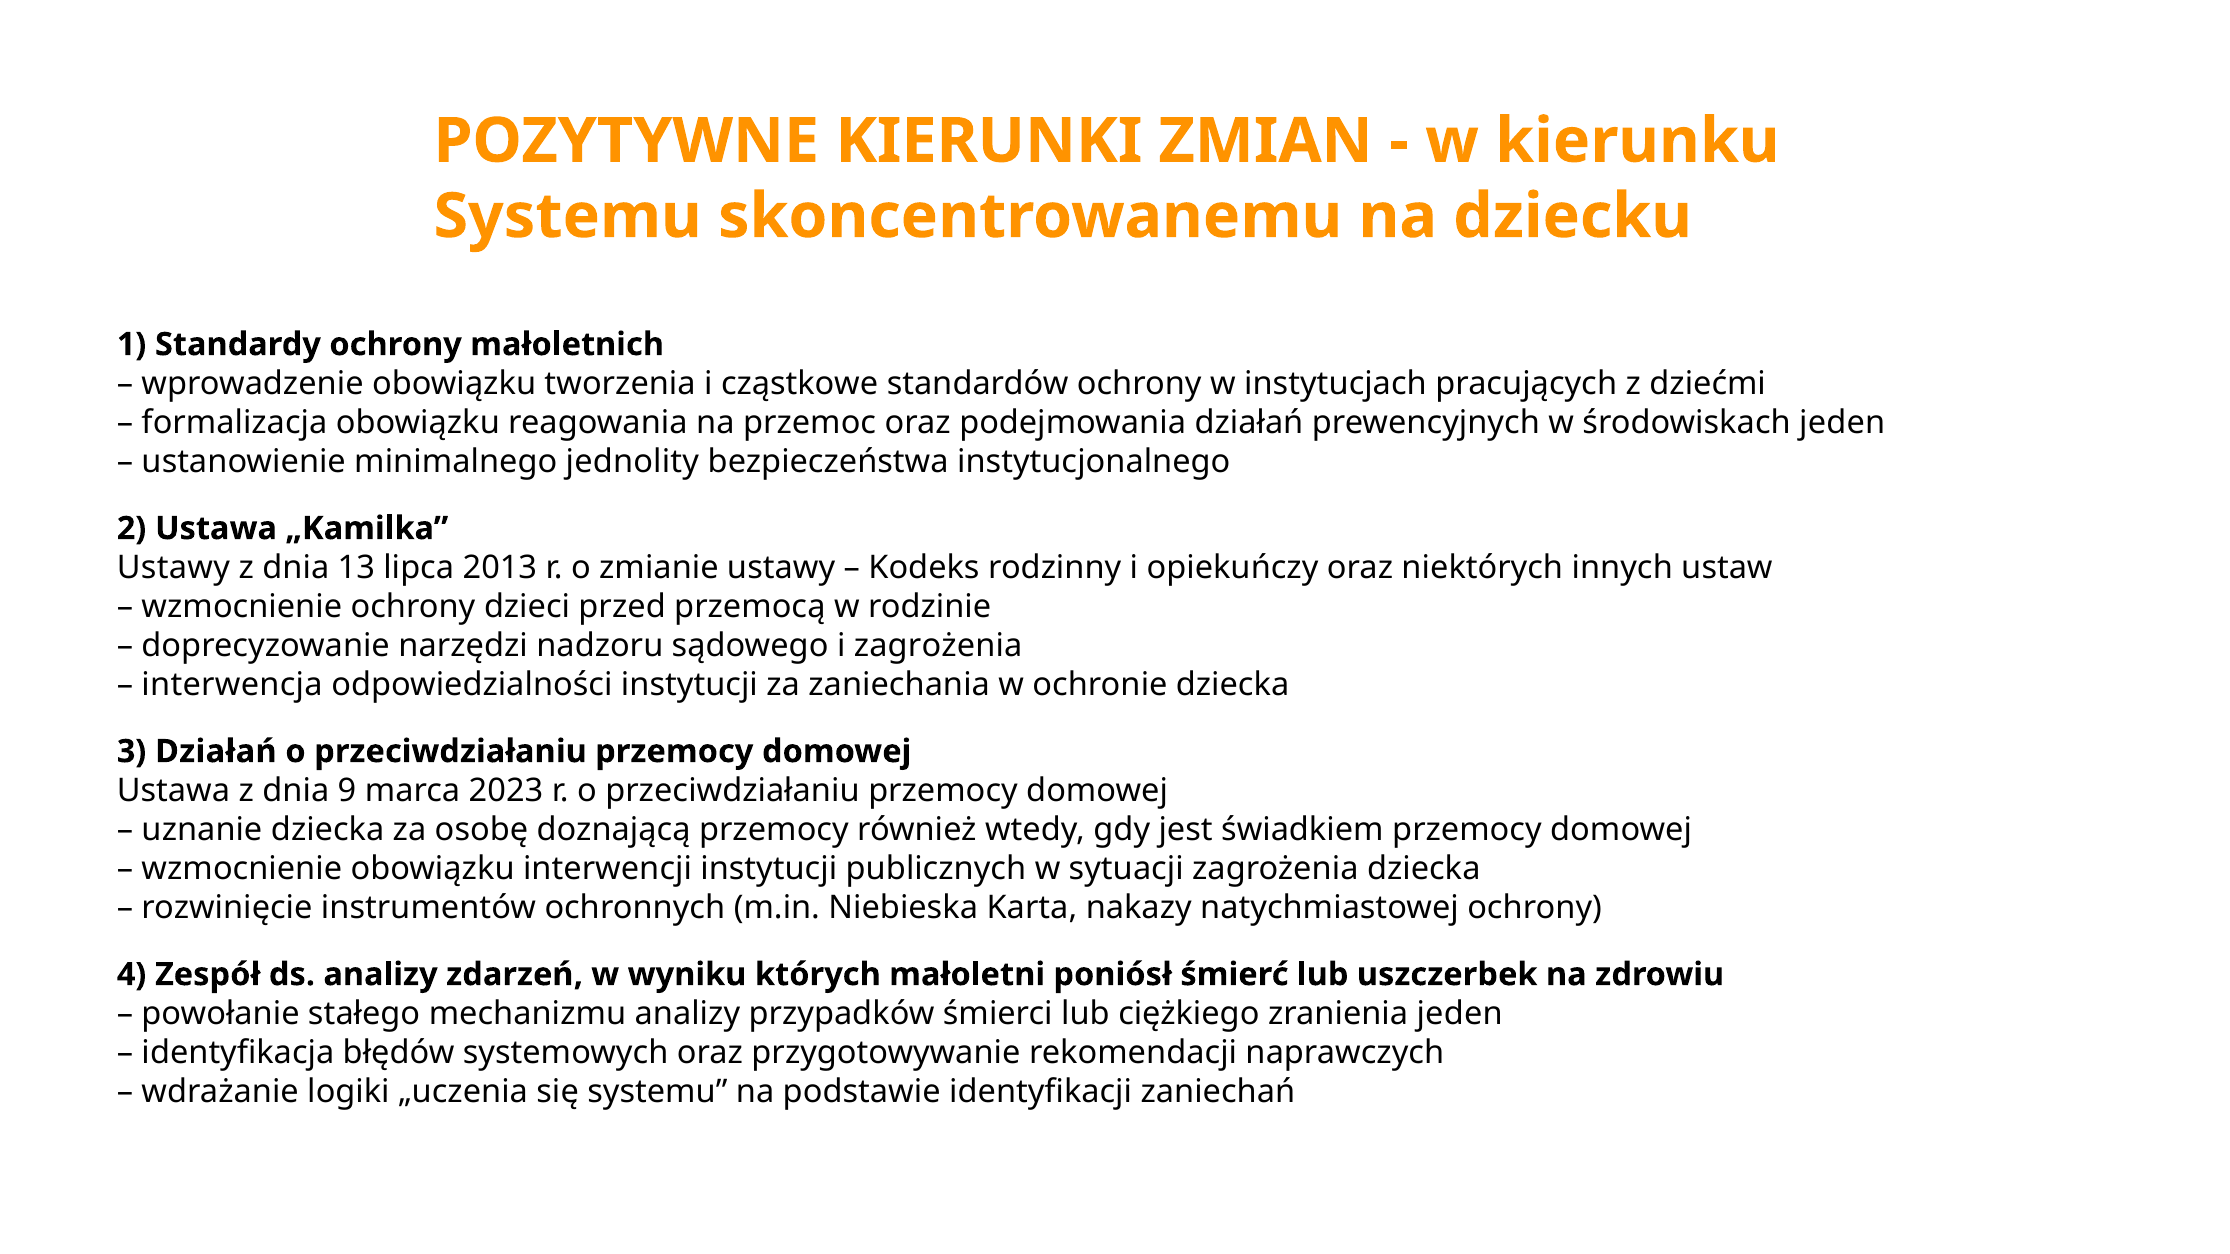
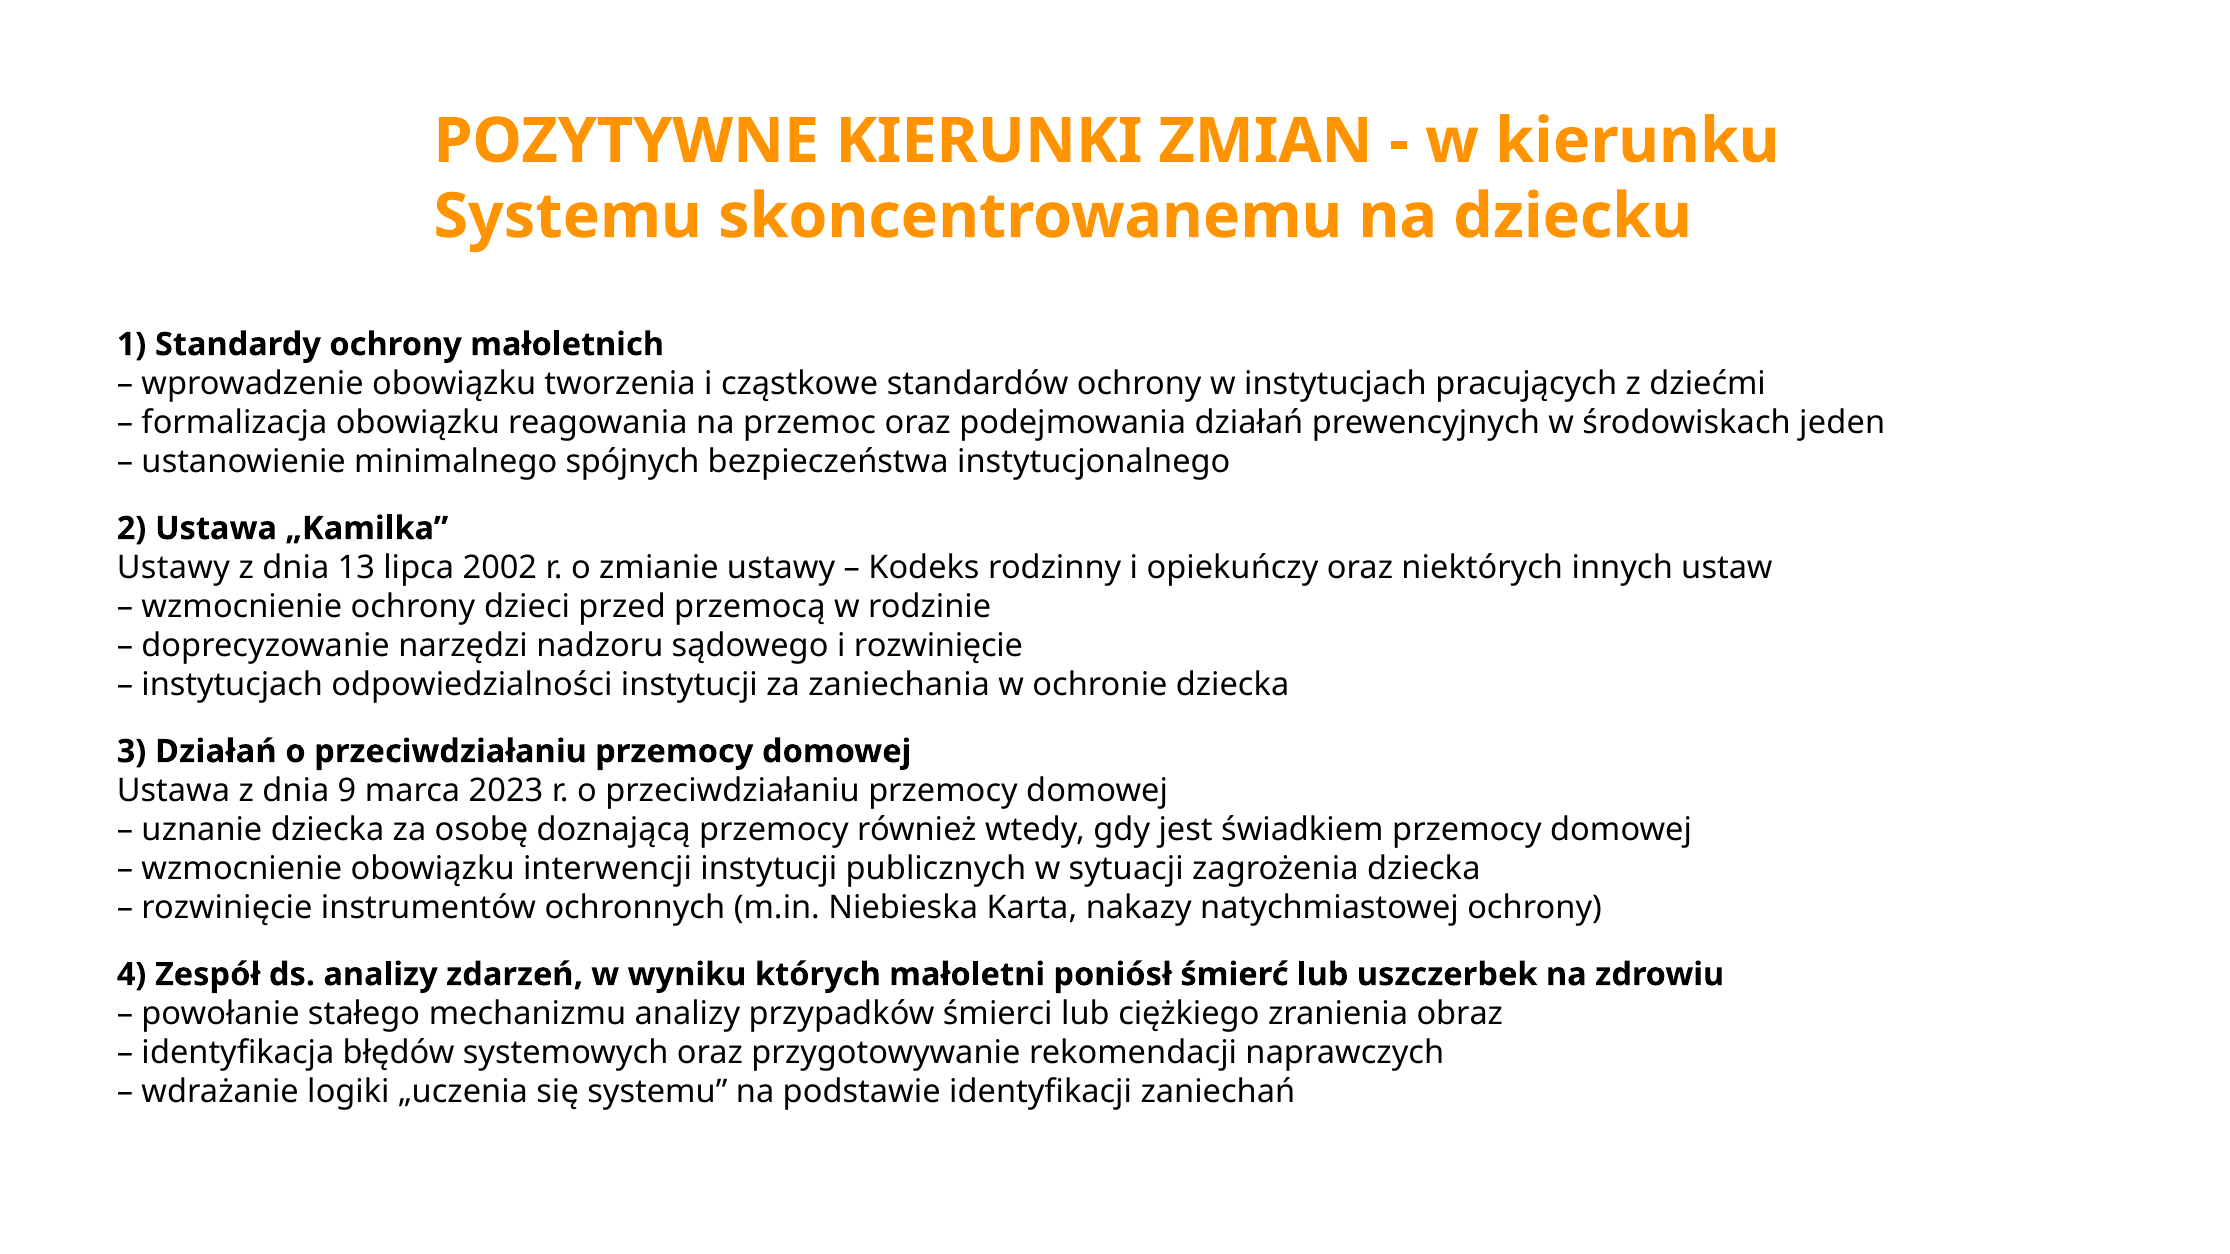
jednolity: jednolity -> spójnych
2013: 2013 -> 2002
i zagrożenia: zagrożenia -> rozwinięcie
interwencja at (232, 685): interwencja -> instytucjach
zranienia jeden: jeden -> obraz
